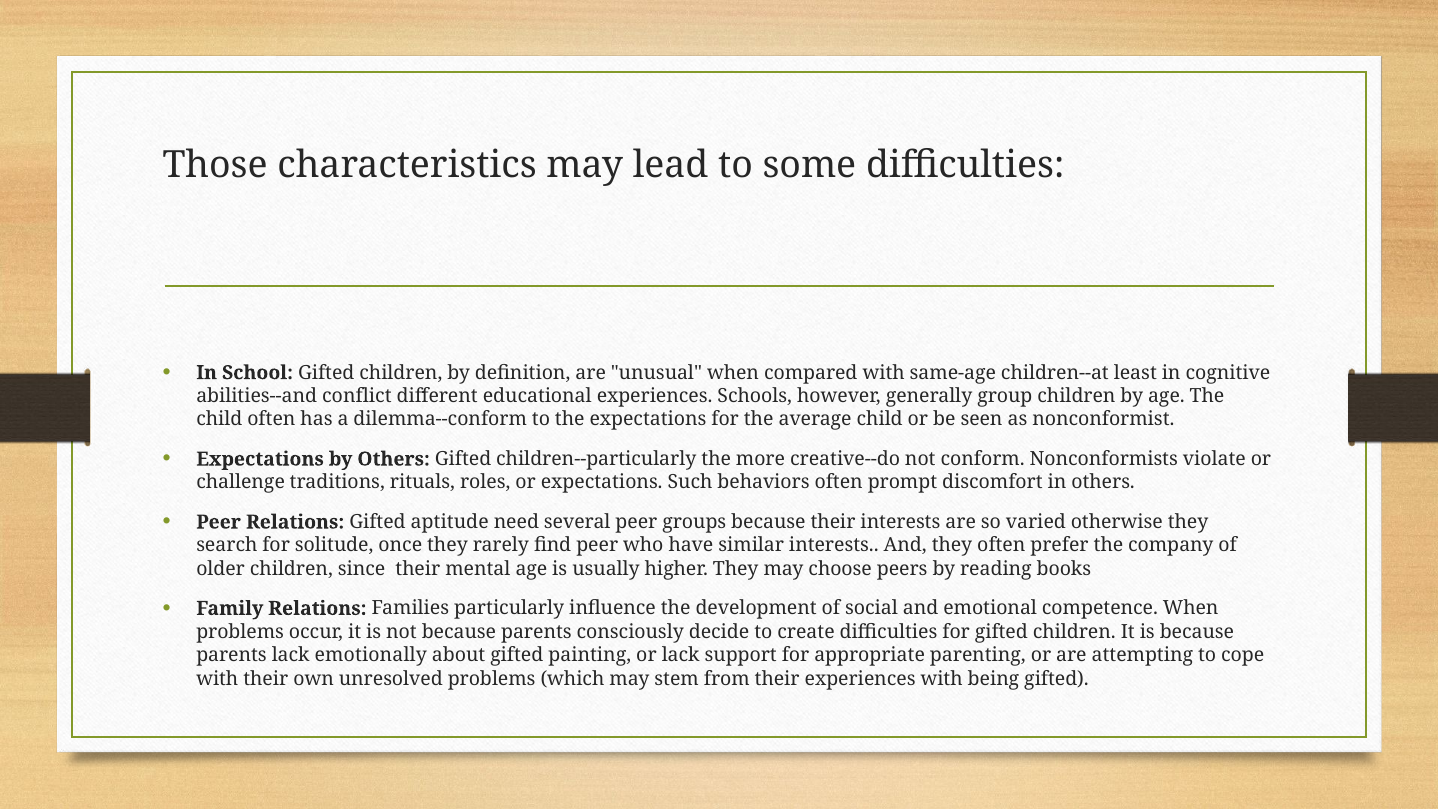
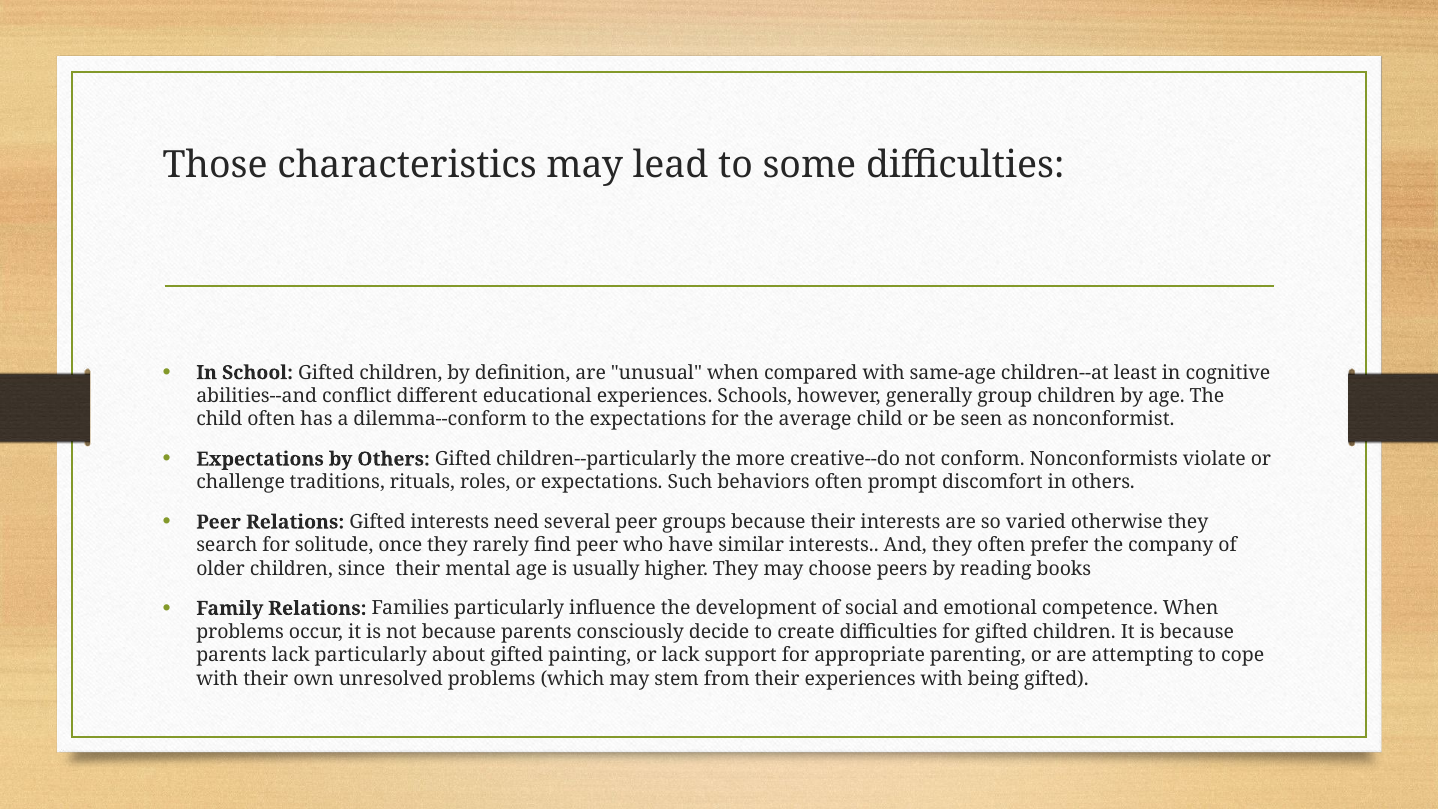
Gifted aptitude: aptitude -> interests
lack emotionally: emotionally -> particularly
